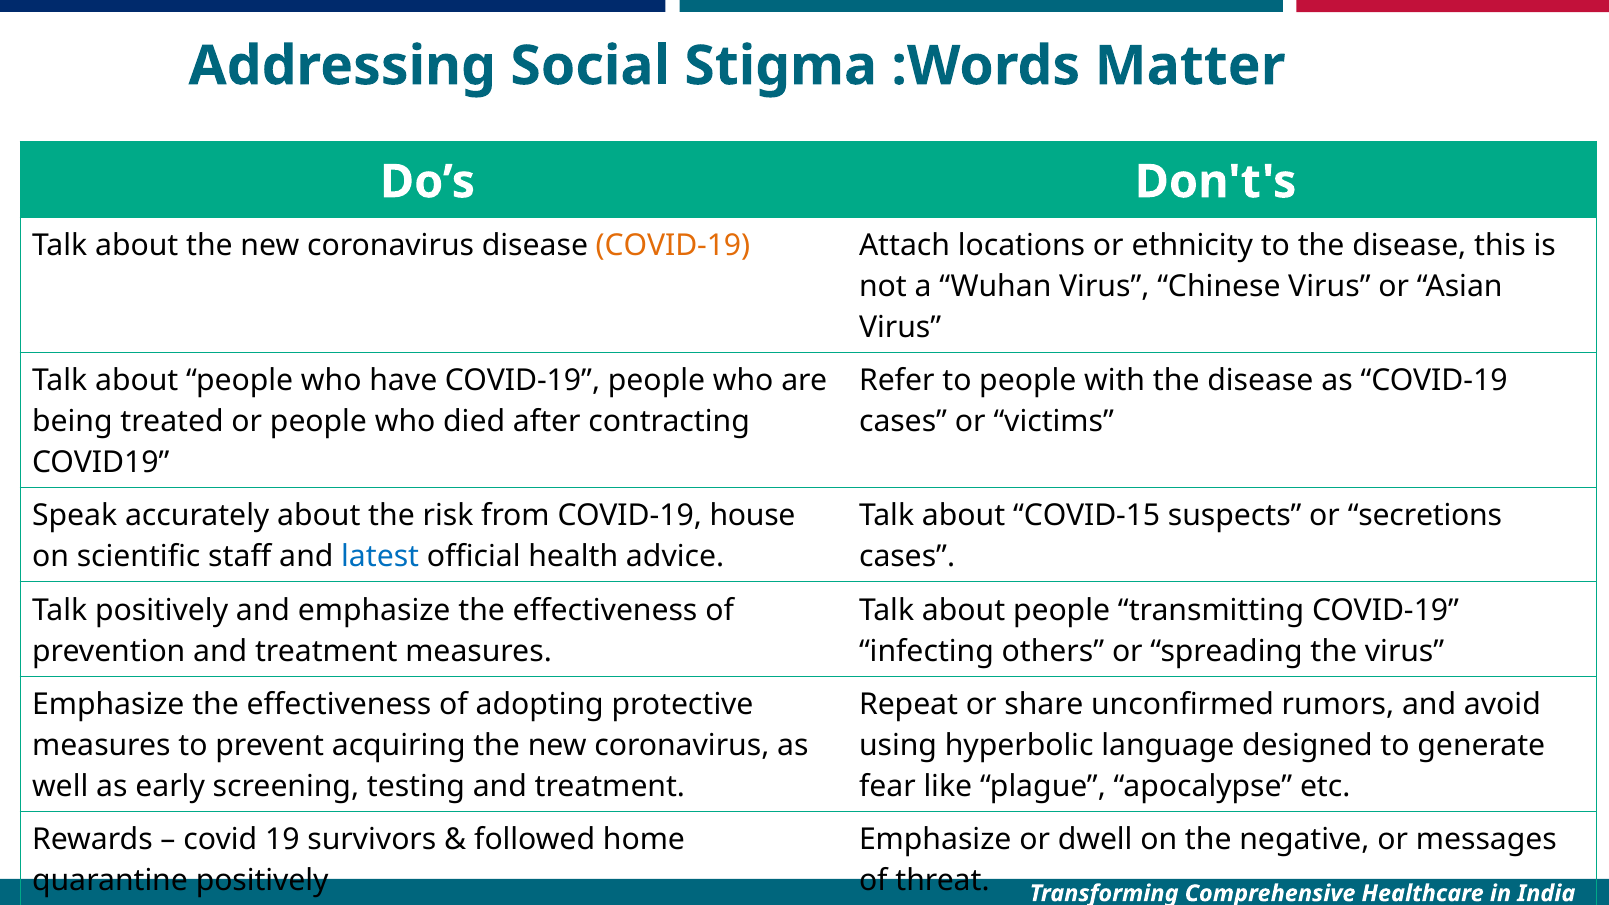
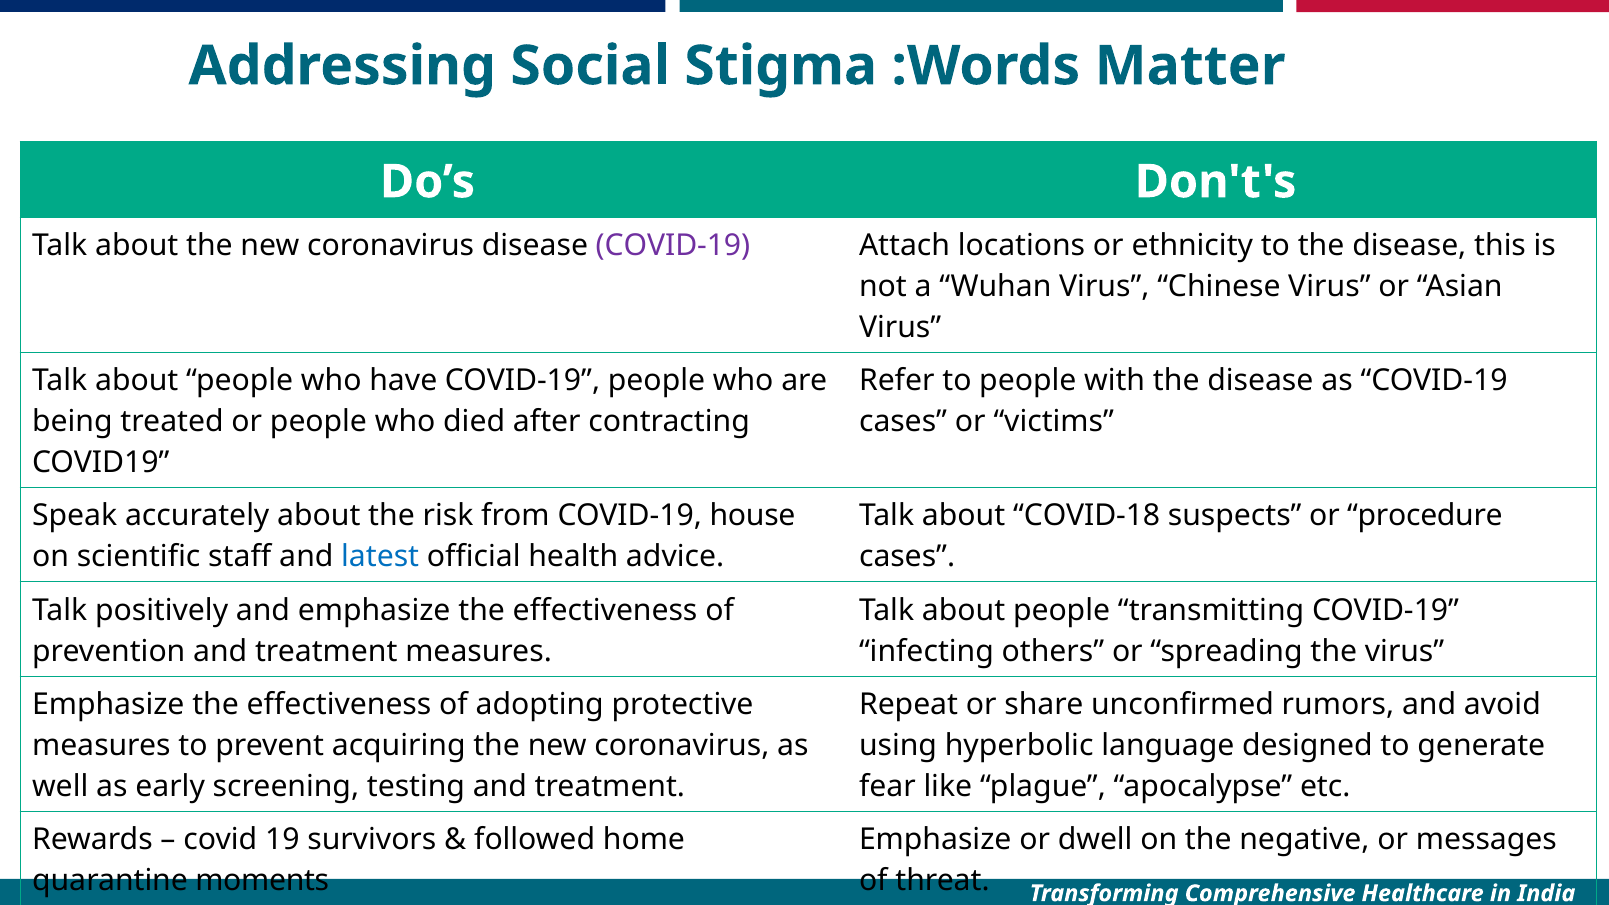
COVID-19 at (673, 245) colour: orange -> purple
COVID-15: COVID-15 -> COVID-18
secretions: secretions -> procedure
quarantine positively: positively -> moments
